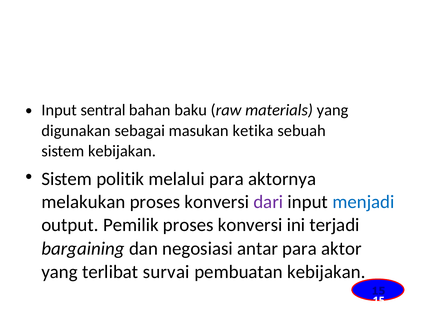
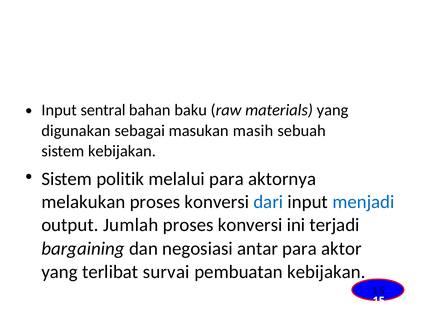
ketika: ketika -> masih
dari colour: purple -> blue
Pemilik: Pemilik -> Jumlah
